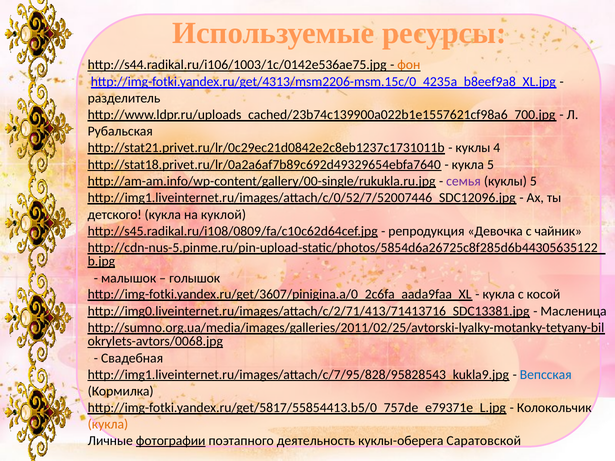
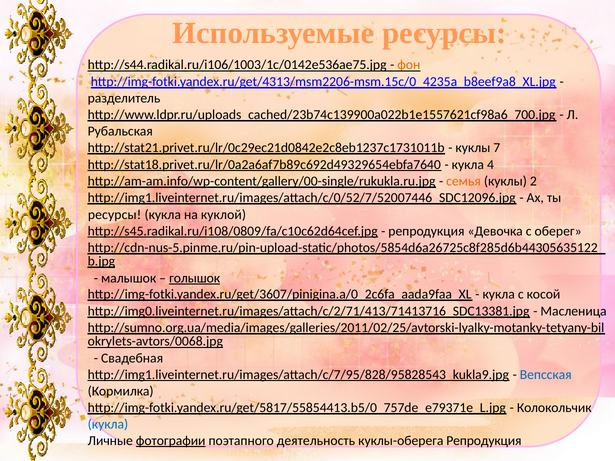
4: 4 -> 7
кукла 5: 5 -> 4
семья colour: purple -> orange
куклы 5: 5 -> 2
детского at (115, 215): детского -> ресурсы
чайник: чайник -> оберег
голышок underline: none -> present
кукла at (108, 425) colour: orange -> blue
куклы-оберега Саратовской: Саратовской -> Репродукция
